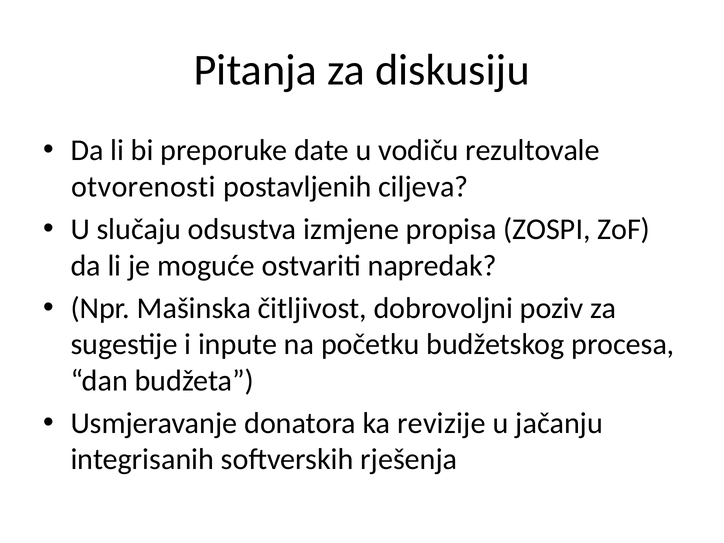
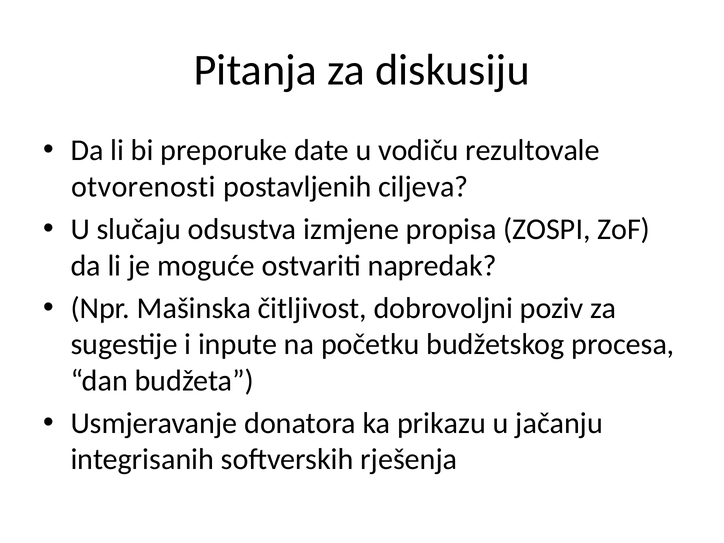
revizije: revizije -> prikazu
